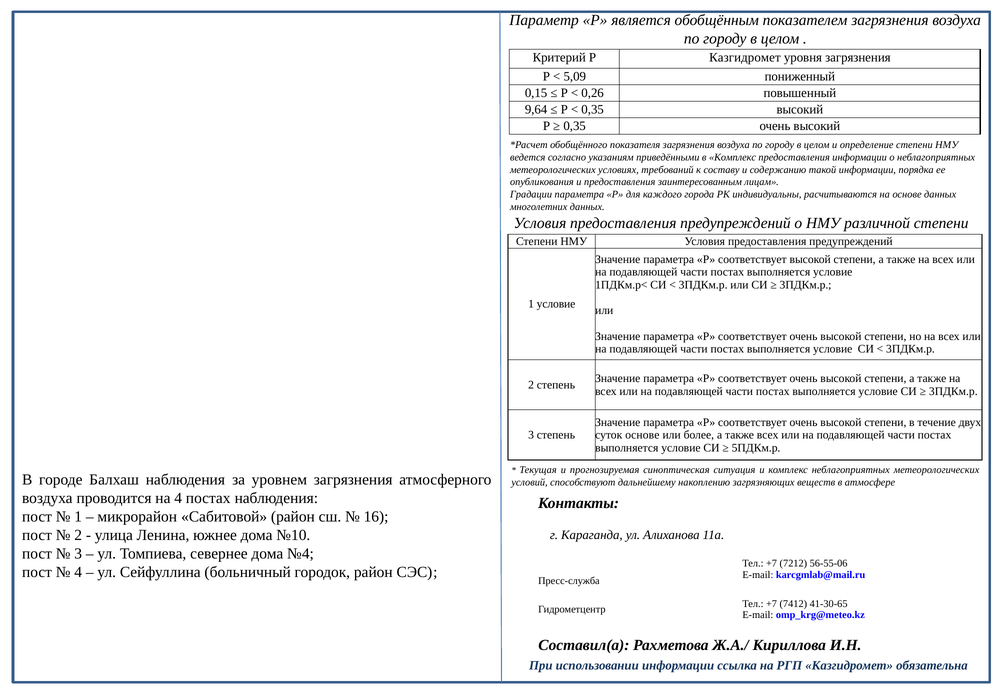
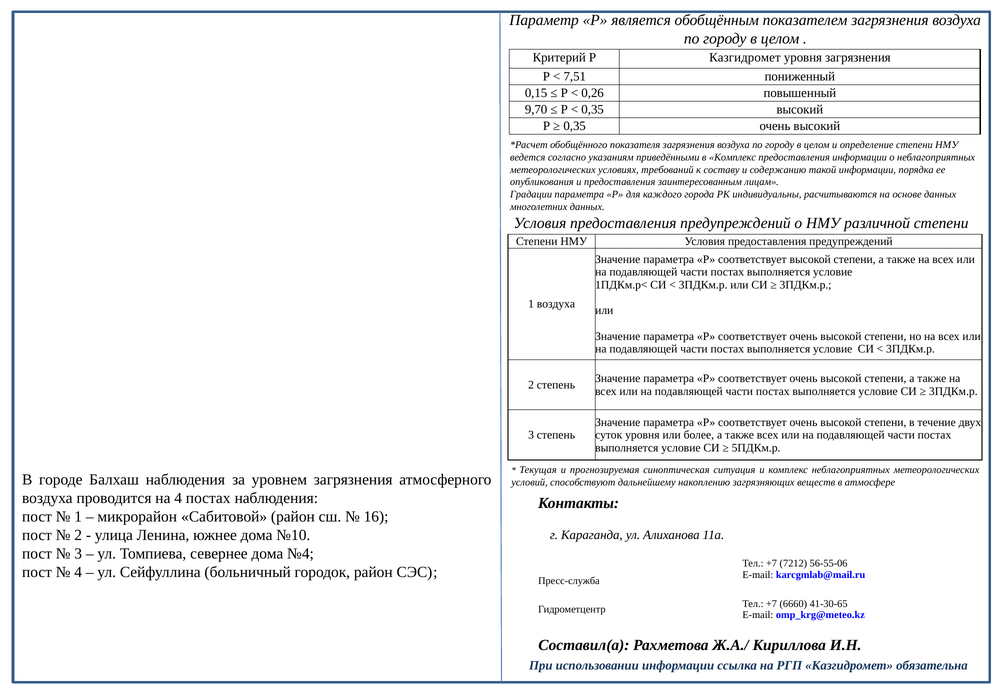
5,09: 5,09 -> 7,51
9,64: 9,64 -> 9,70
1 условие: условие -> воздуха
суток основе: основе -> уровня
7412: 7412 -> 6660
